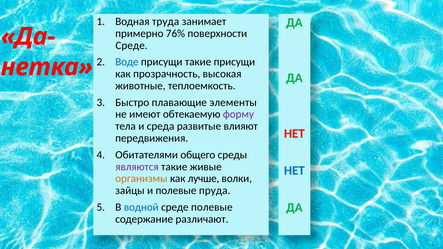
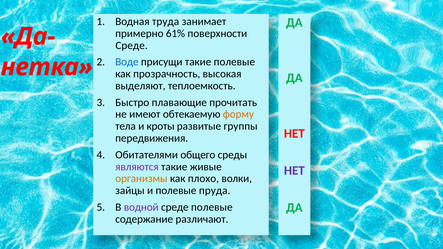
76%: 76% -> 61%
такие присущи: присущи -> полевые
животные: животные -> выделяют
элементы: элементы -> прочитать
форму colour: purple -> orange
среда: среда -> кроты
влияют: влияют -> группы
НЕТ at (294, 171) colour: blue -> purple
лучше: лучше -> плохо
водной colour: blue -> purple
